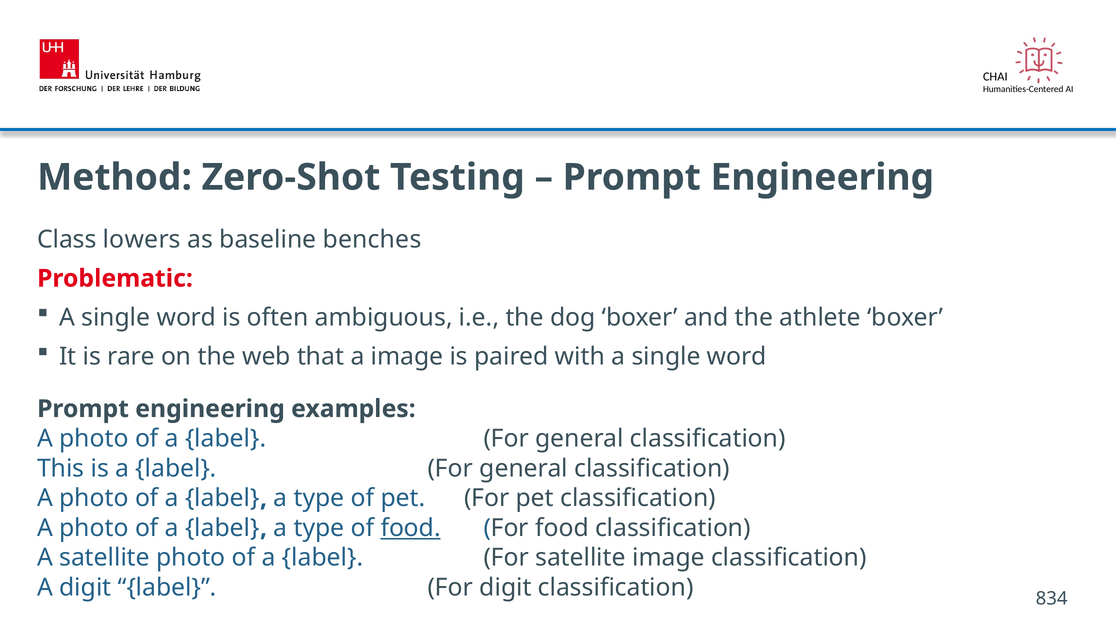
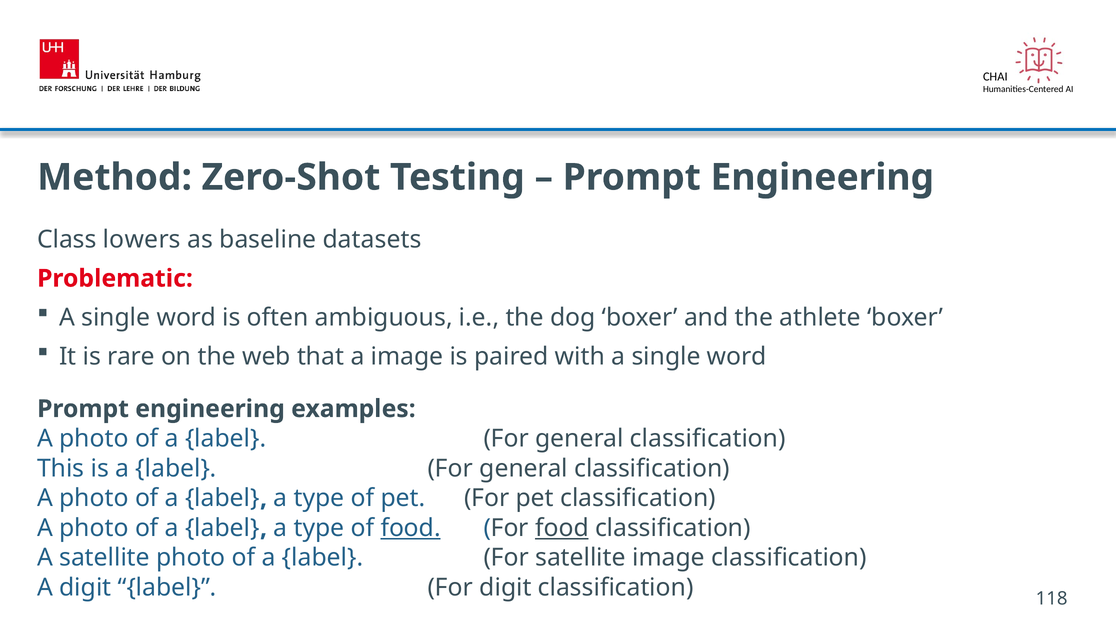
benches: benches -> datasets
food at (562, 528) underline: none -> present
834: 834 -> 118
